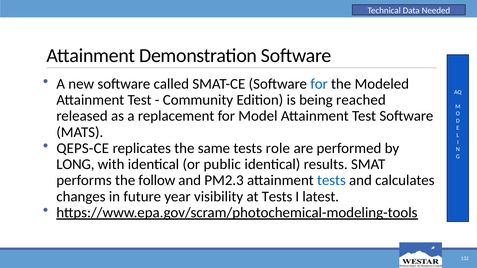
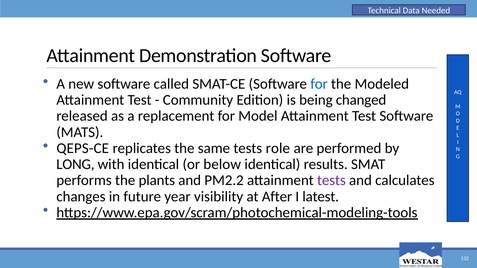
reached: reached -> changed
public: public -> below
follow: follow -> plants
PM2.3: PM2.3 -> PM2.2
tests at (331, 181) colour: blue -> purple
at Tests: Tests -> After
